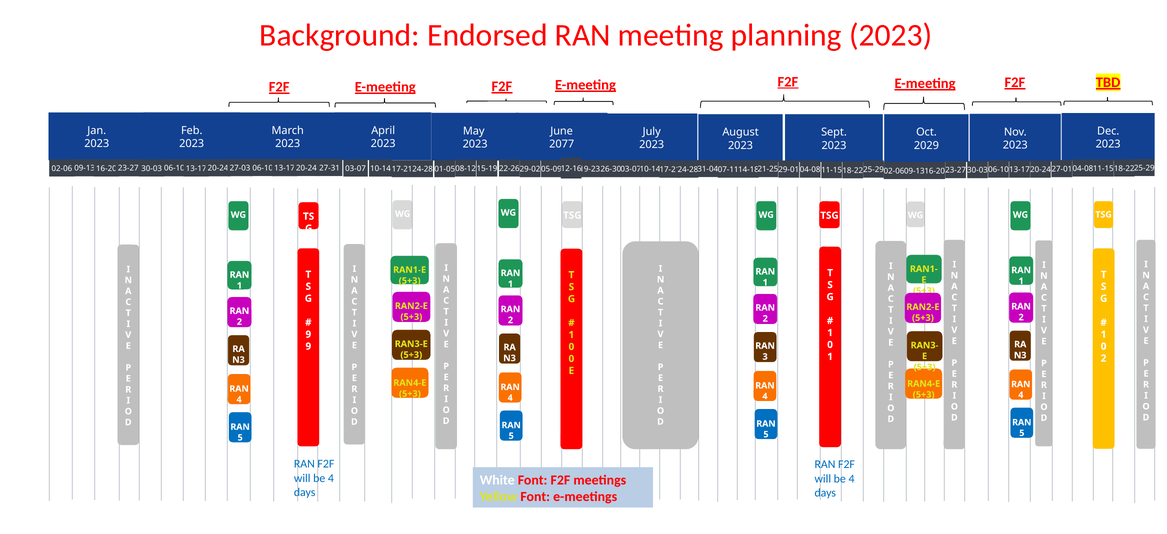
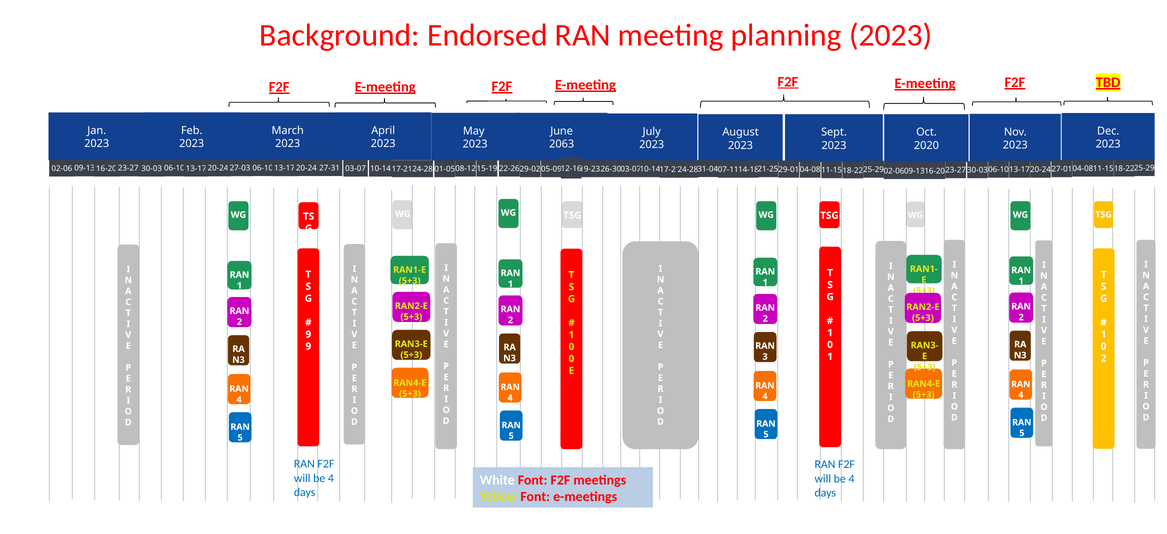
2077: 2077 -> 2063
2029: 2029 -> 2020
